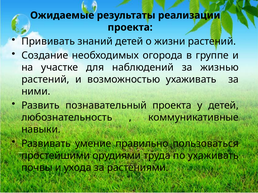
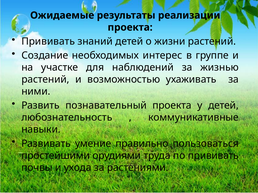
огорода: огорода -> интерес
по ухаживать: ухаживать -> прививать
